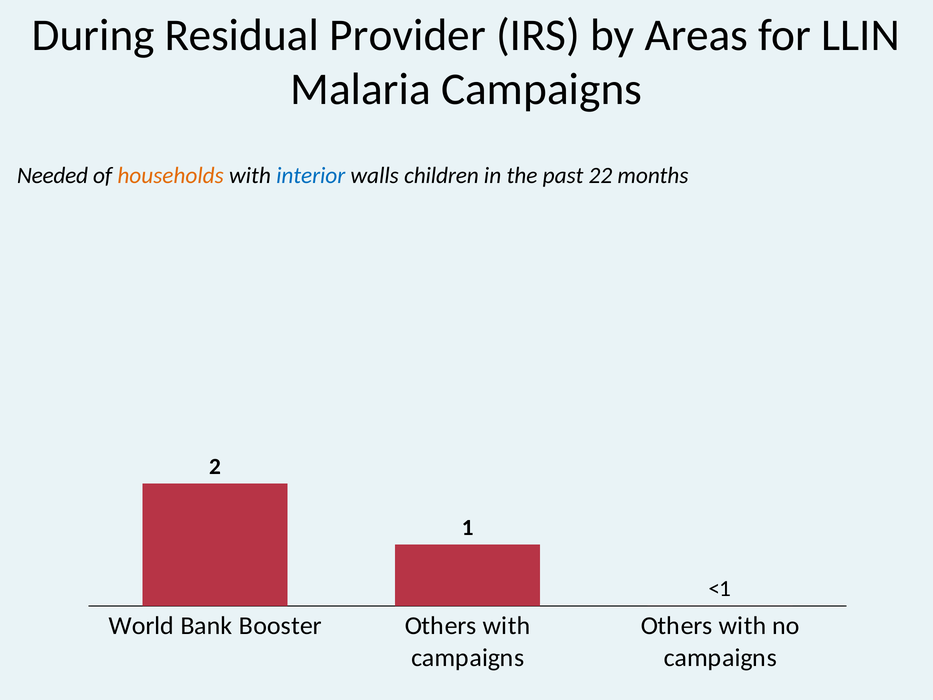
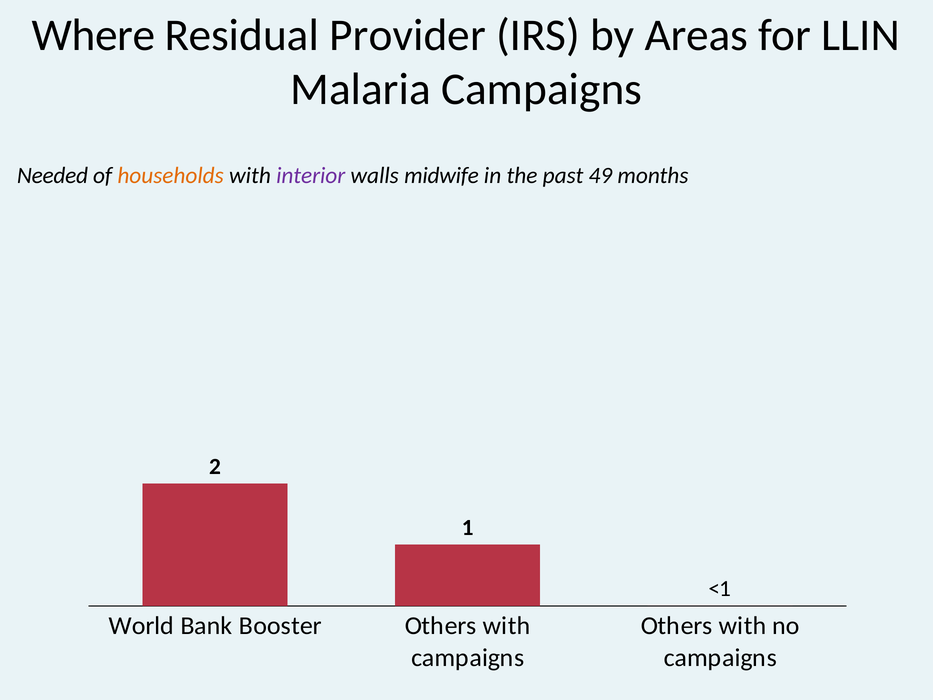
During: During -> Where
interior colour: blue -> purple
children: children -> midwife
22: 22 -> 49
